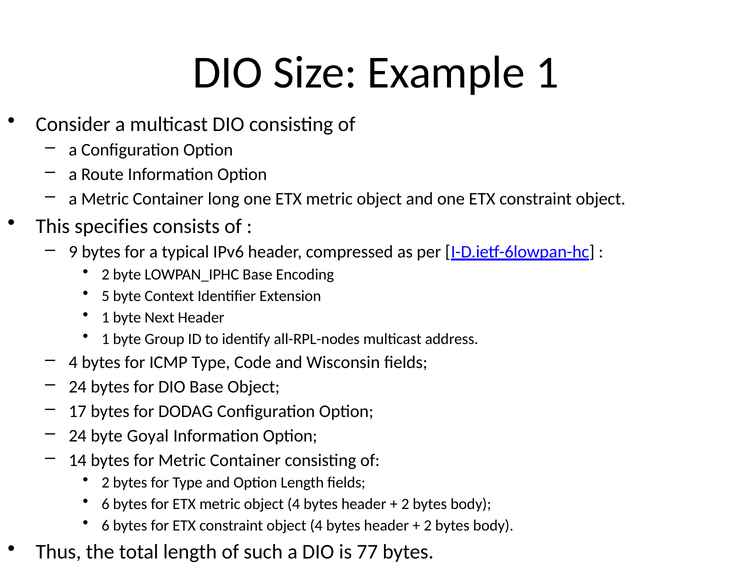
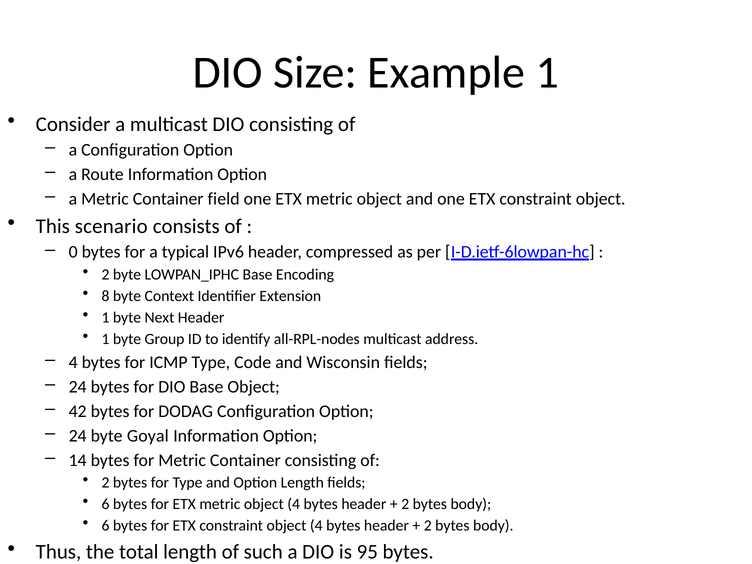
long: long -> field
specifies: specifies -> scenario
9: 9 -> 0
5: 5 -> 8
17: 17 -> 42
77: 77 -> 95
